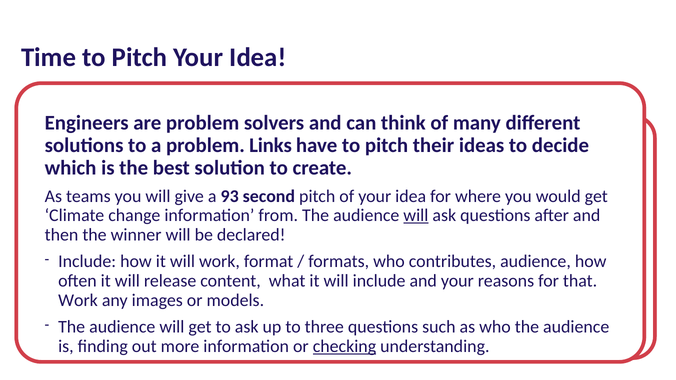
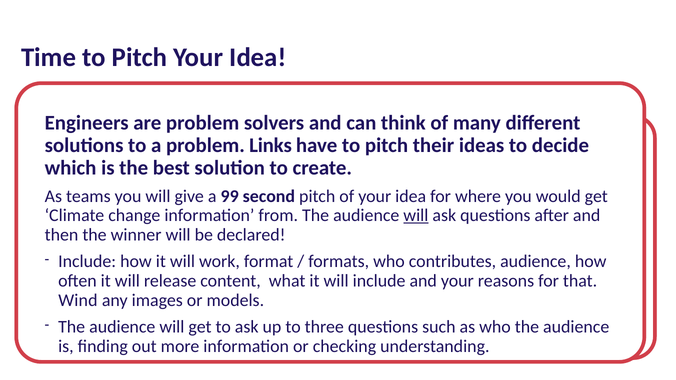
93: 93 -> 99
Work at (78, 300): Work -> Wind
checking underline: present -> none
